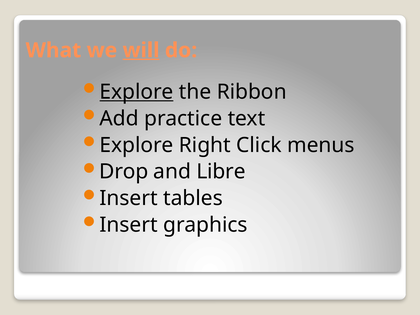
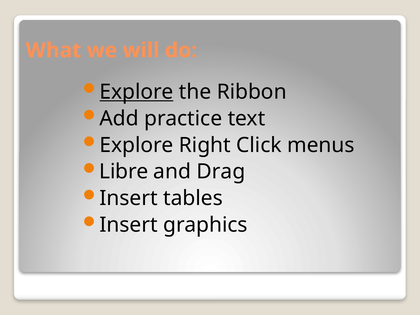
will underline: present -> none
Drop: Drop -> Libre
Libre: Libre -> Drag
